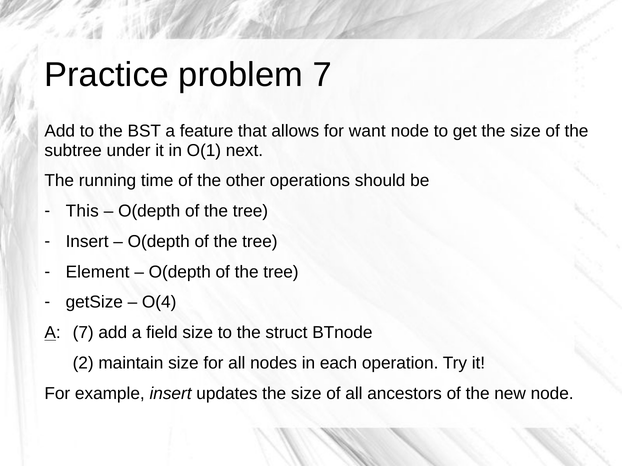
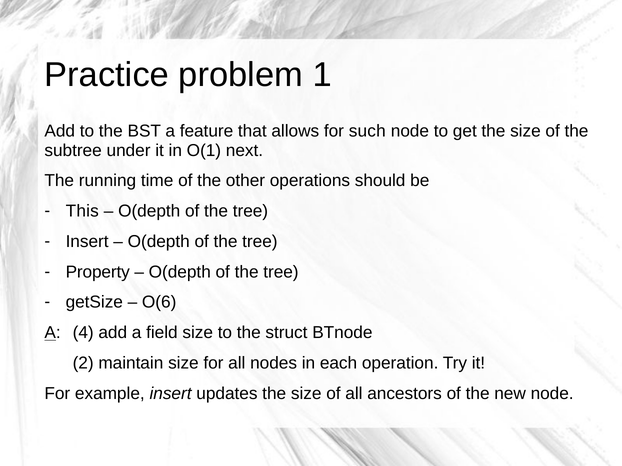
problem 7: 7 -> 1
want: want -> such
Element: Element -> Property
O(4: O(4 -> O(6
A 7: 7 -> 4
